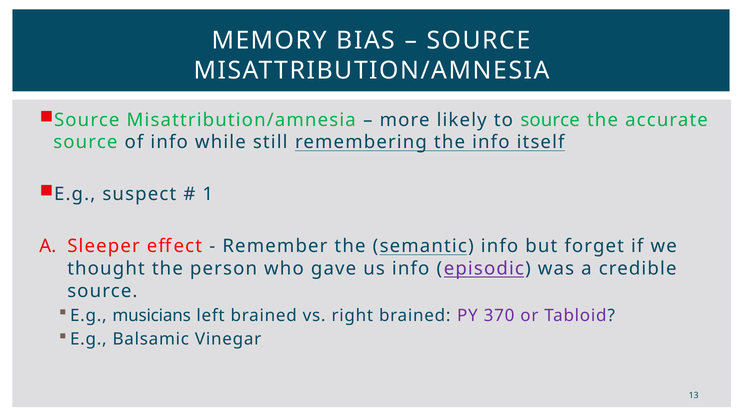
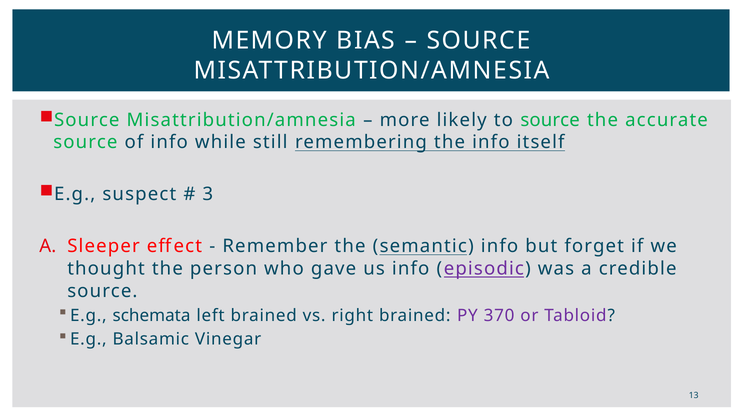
1: 1 -> 3
musicians: musicians -> schemata
